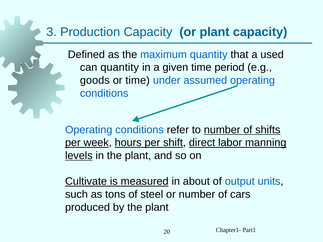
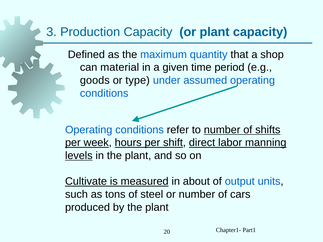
used: used -> shop
can quantity: quantity -> material
or time: time -> type
